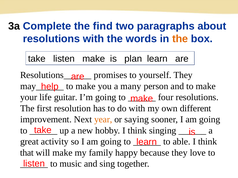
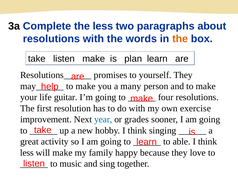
the find: find -> less
different: different -> exercise
year colour: orange -> blue
saying: saying -> grades
that at (27, 153): that -> less
